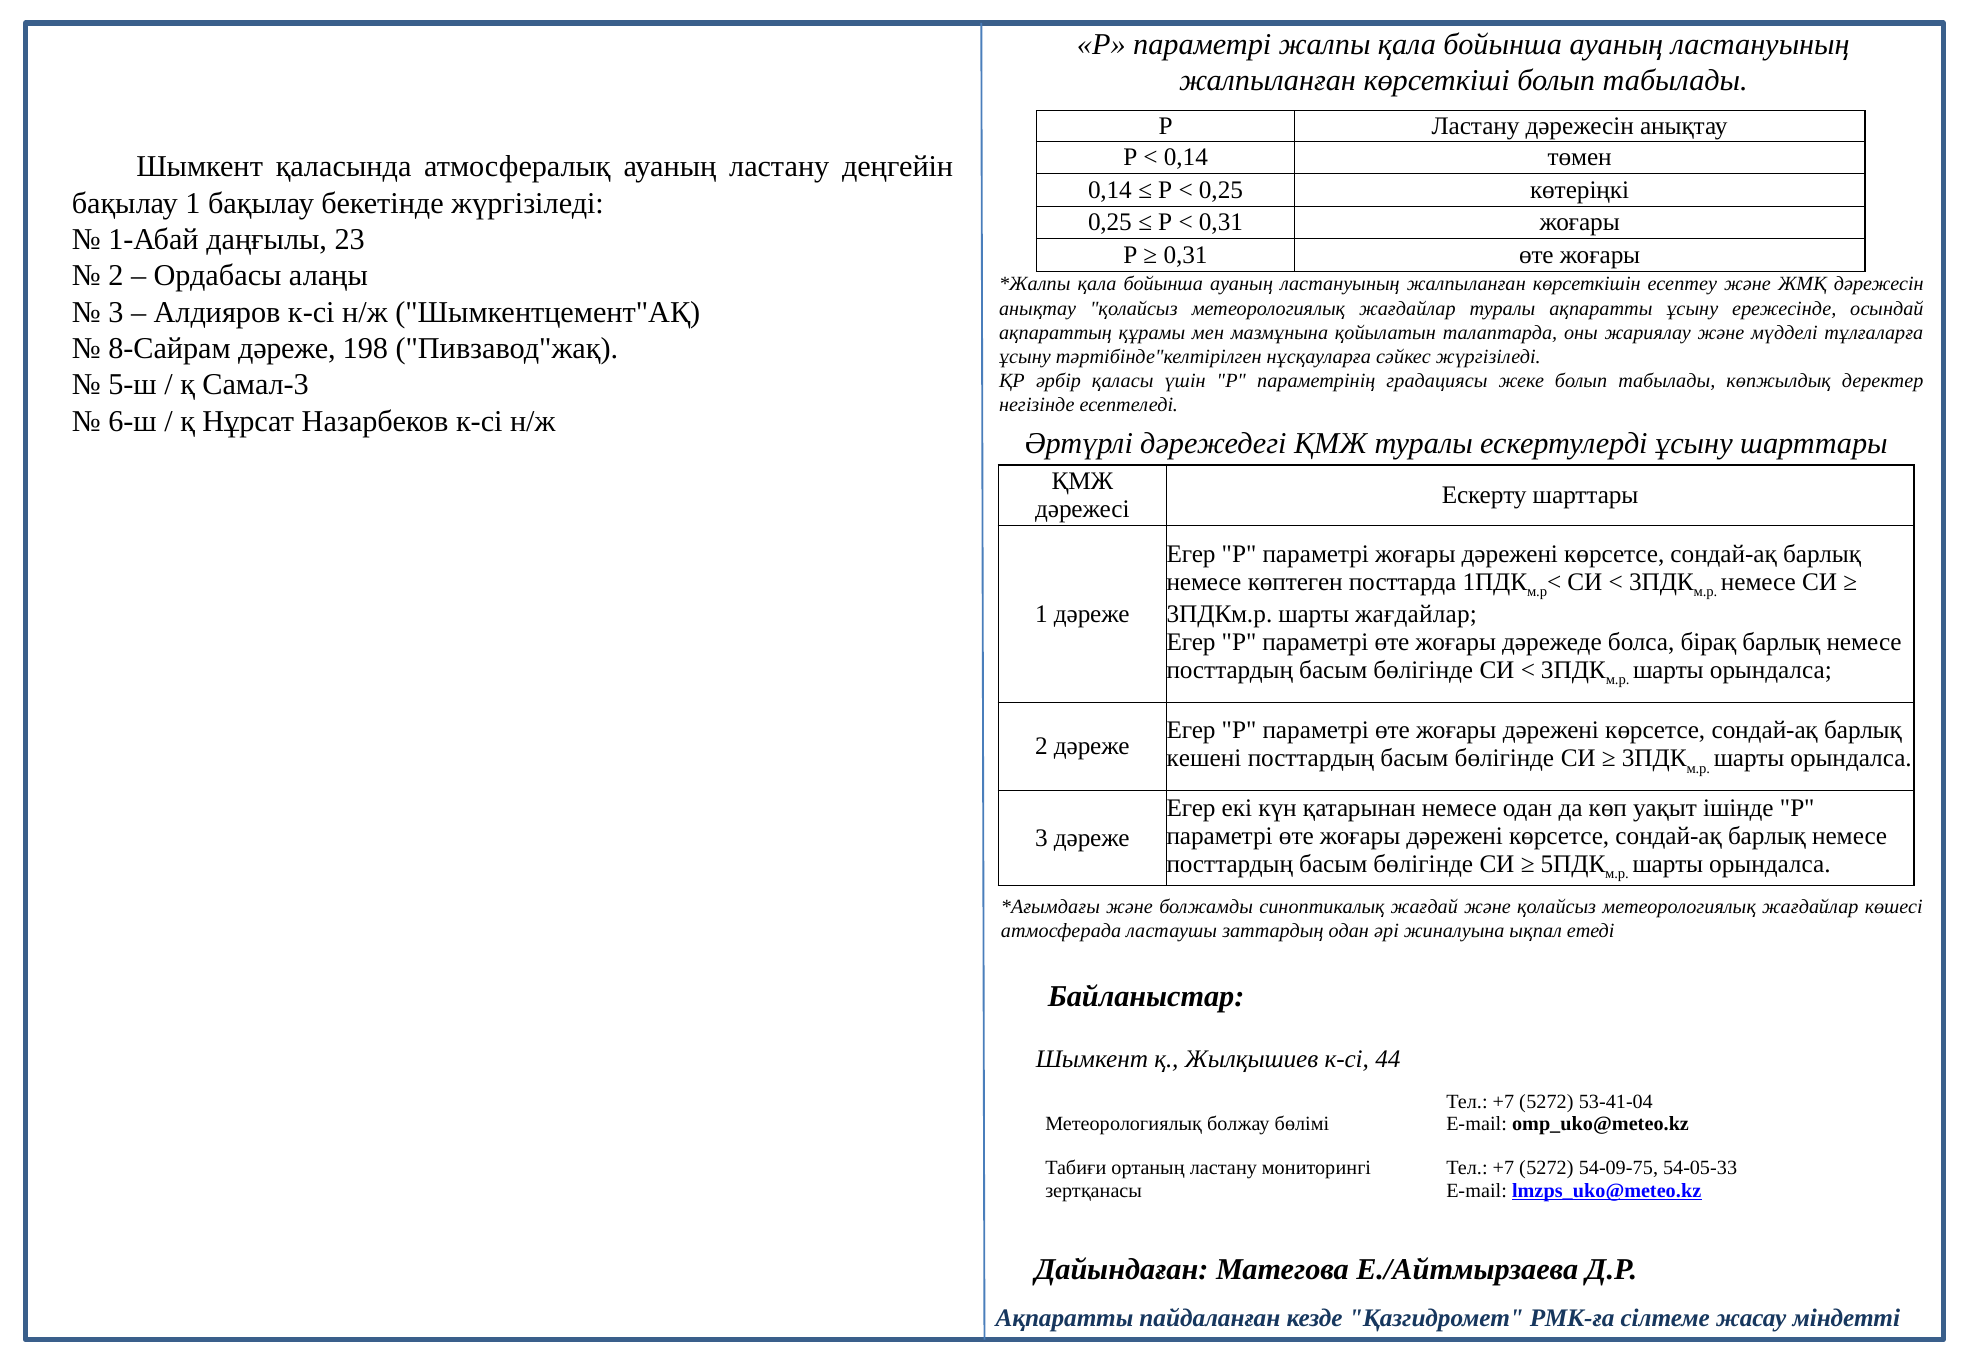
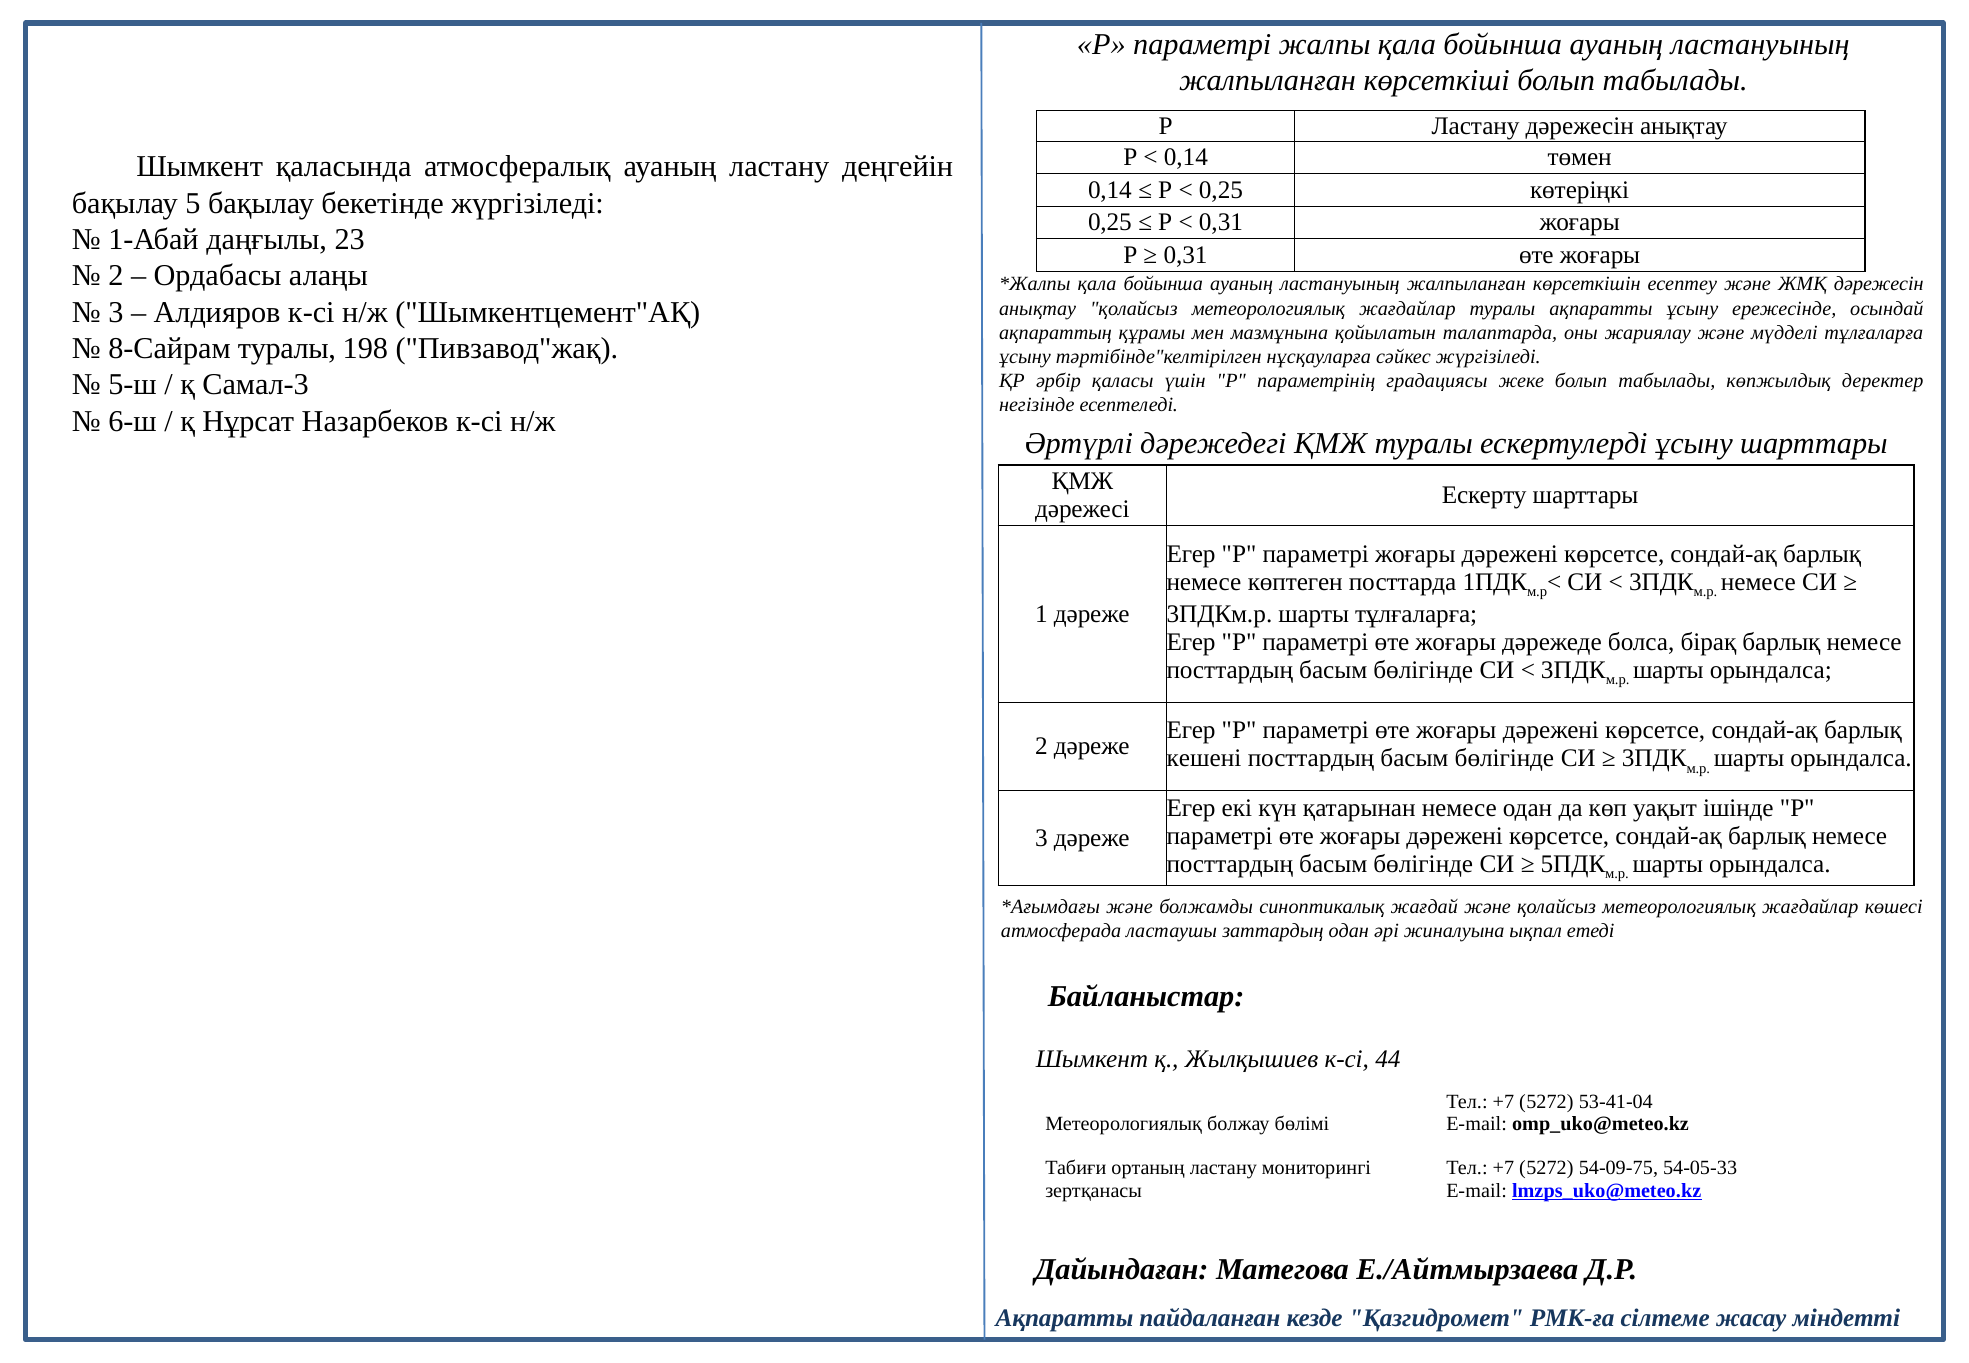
бақылау 1: 1 -> 5
8-Сайрам дәреже: дәреже -> туралы
шарты жағдайлар: жағдайлар -> тұлғаларға
